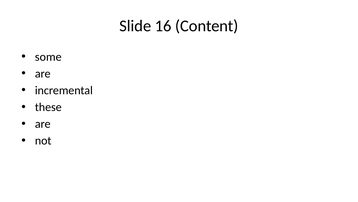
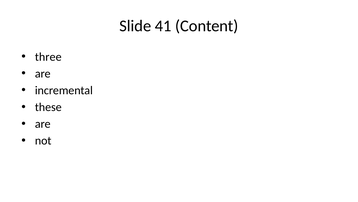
16: 16 -> 41
some: some -> three
